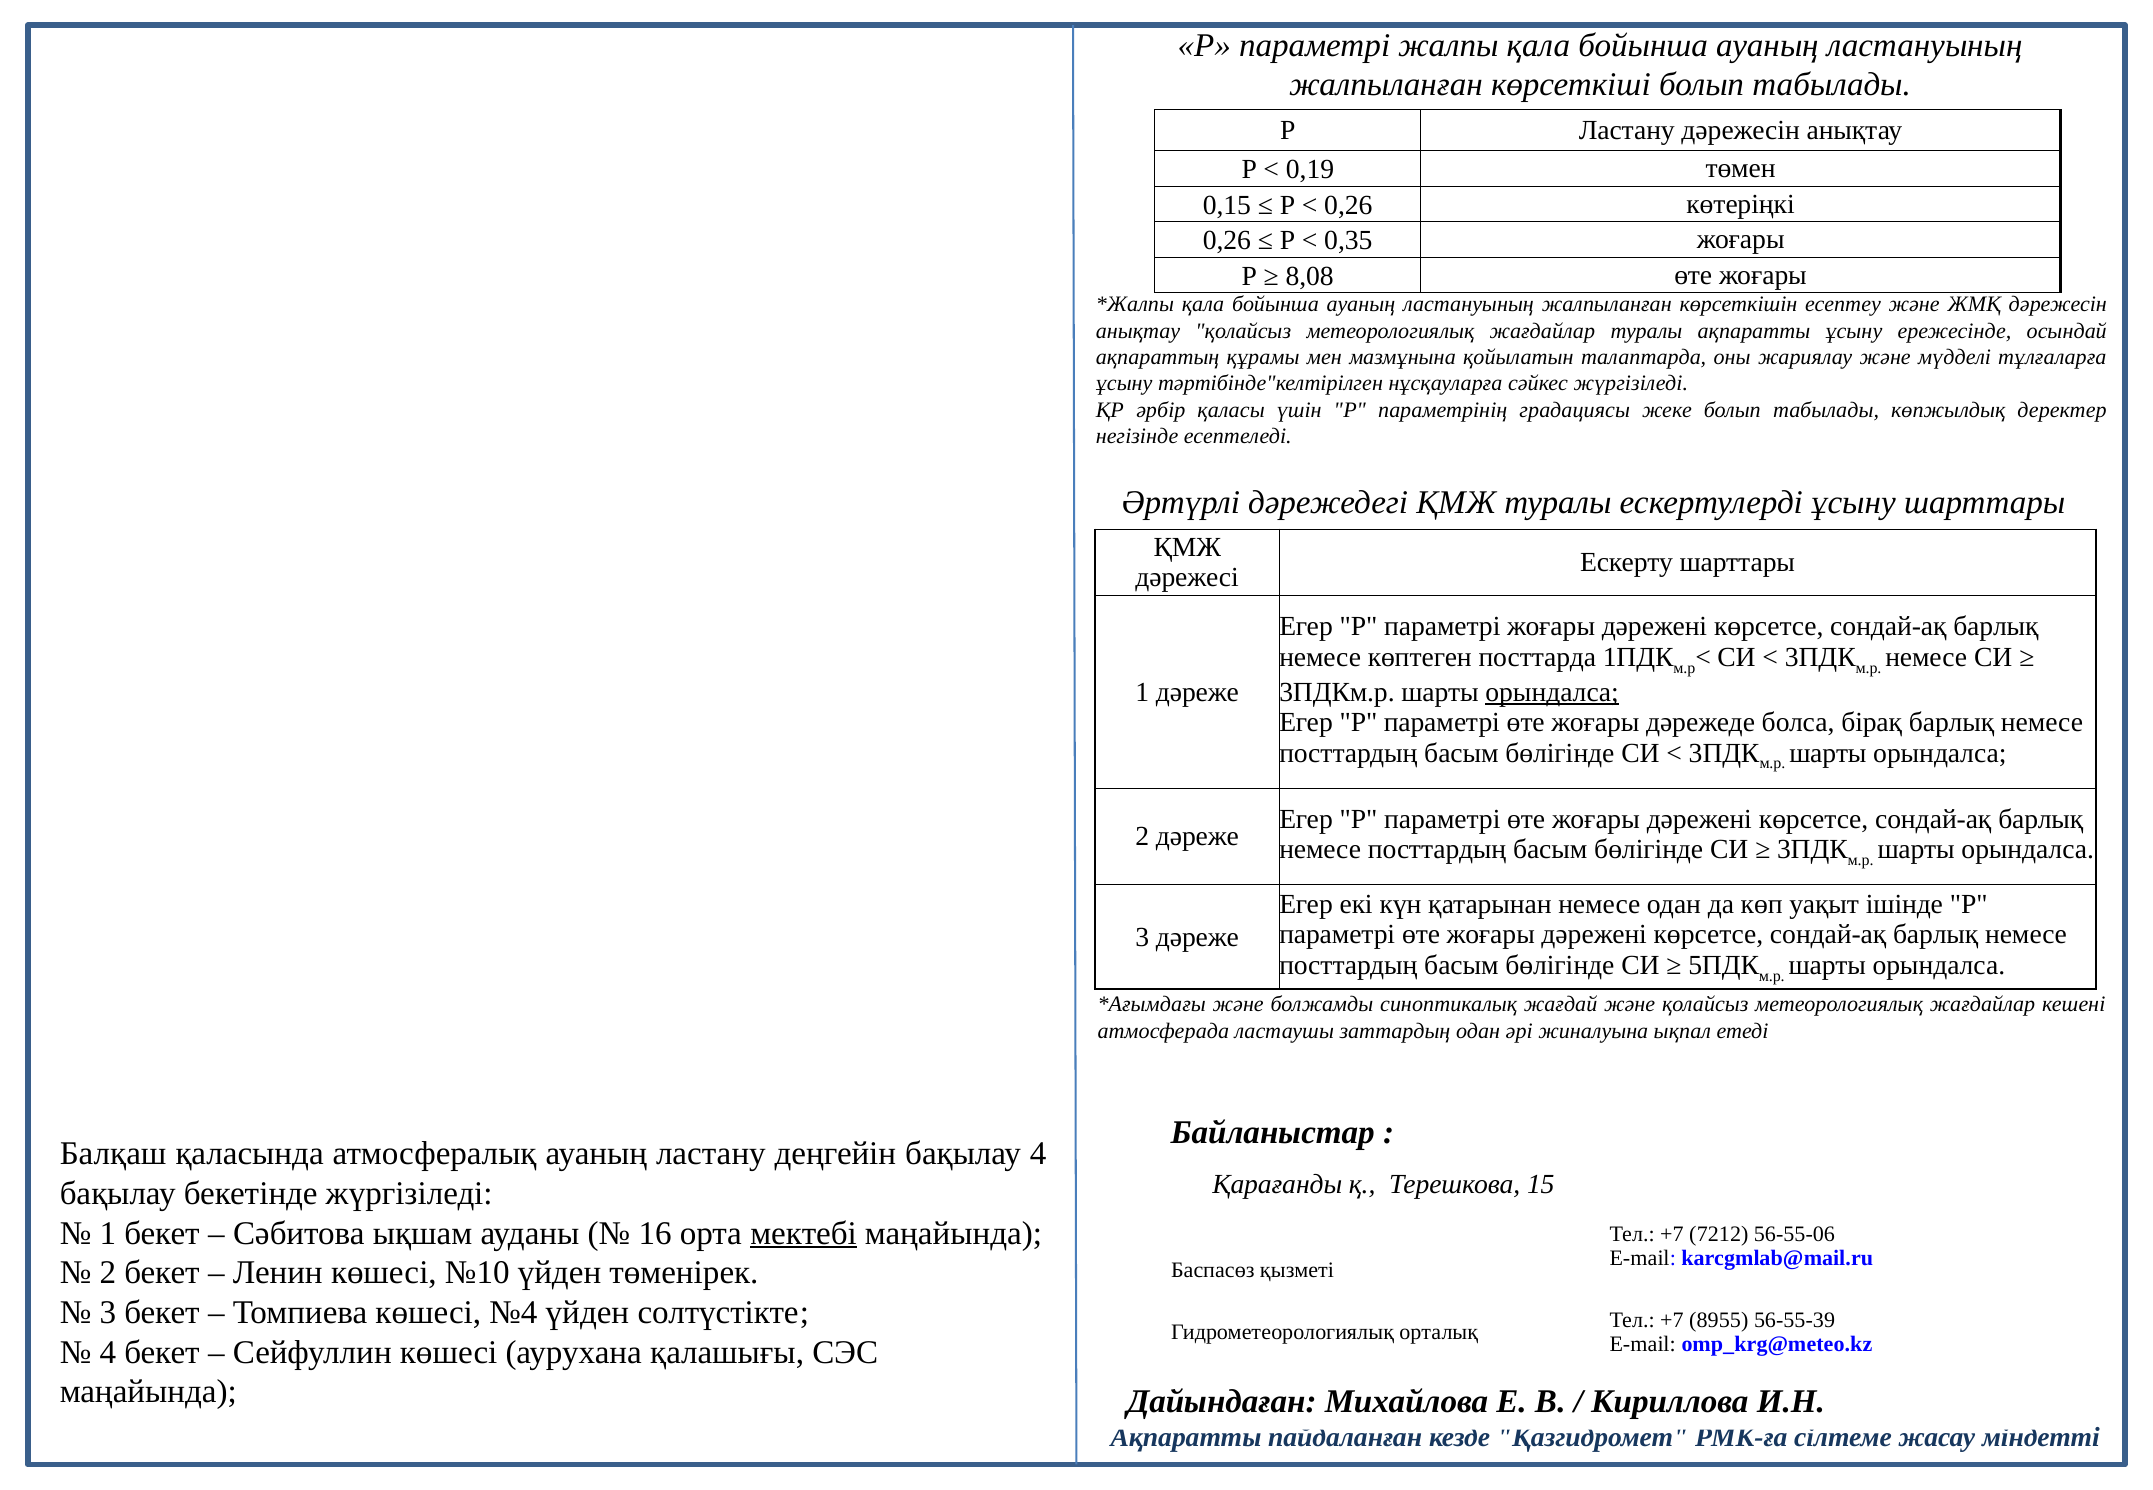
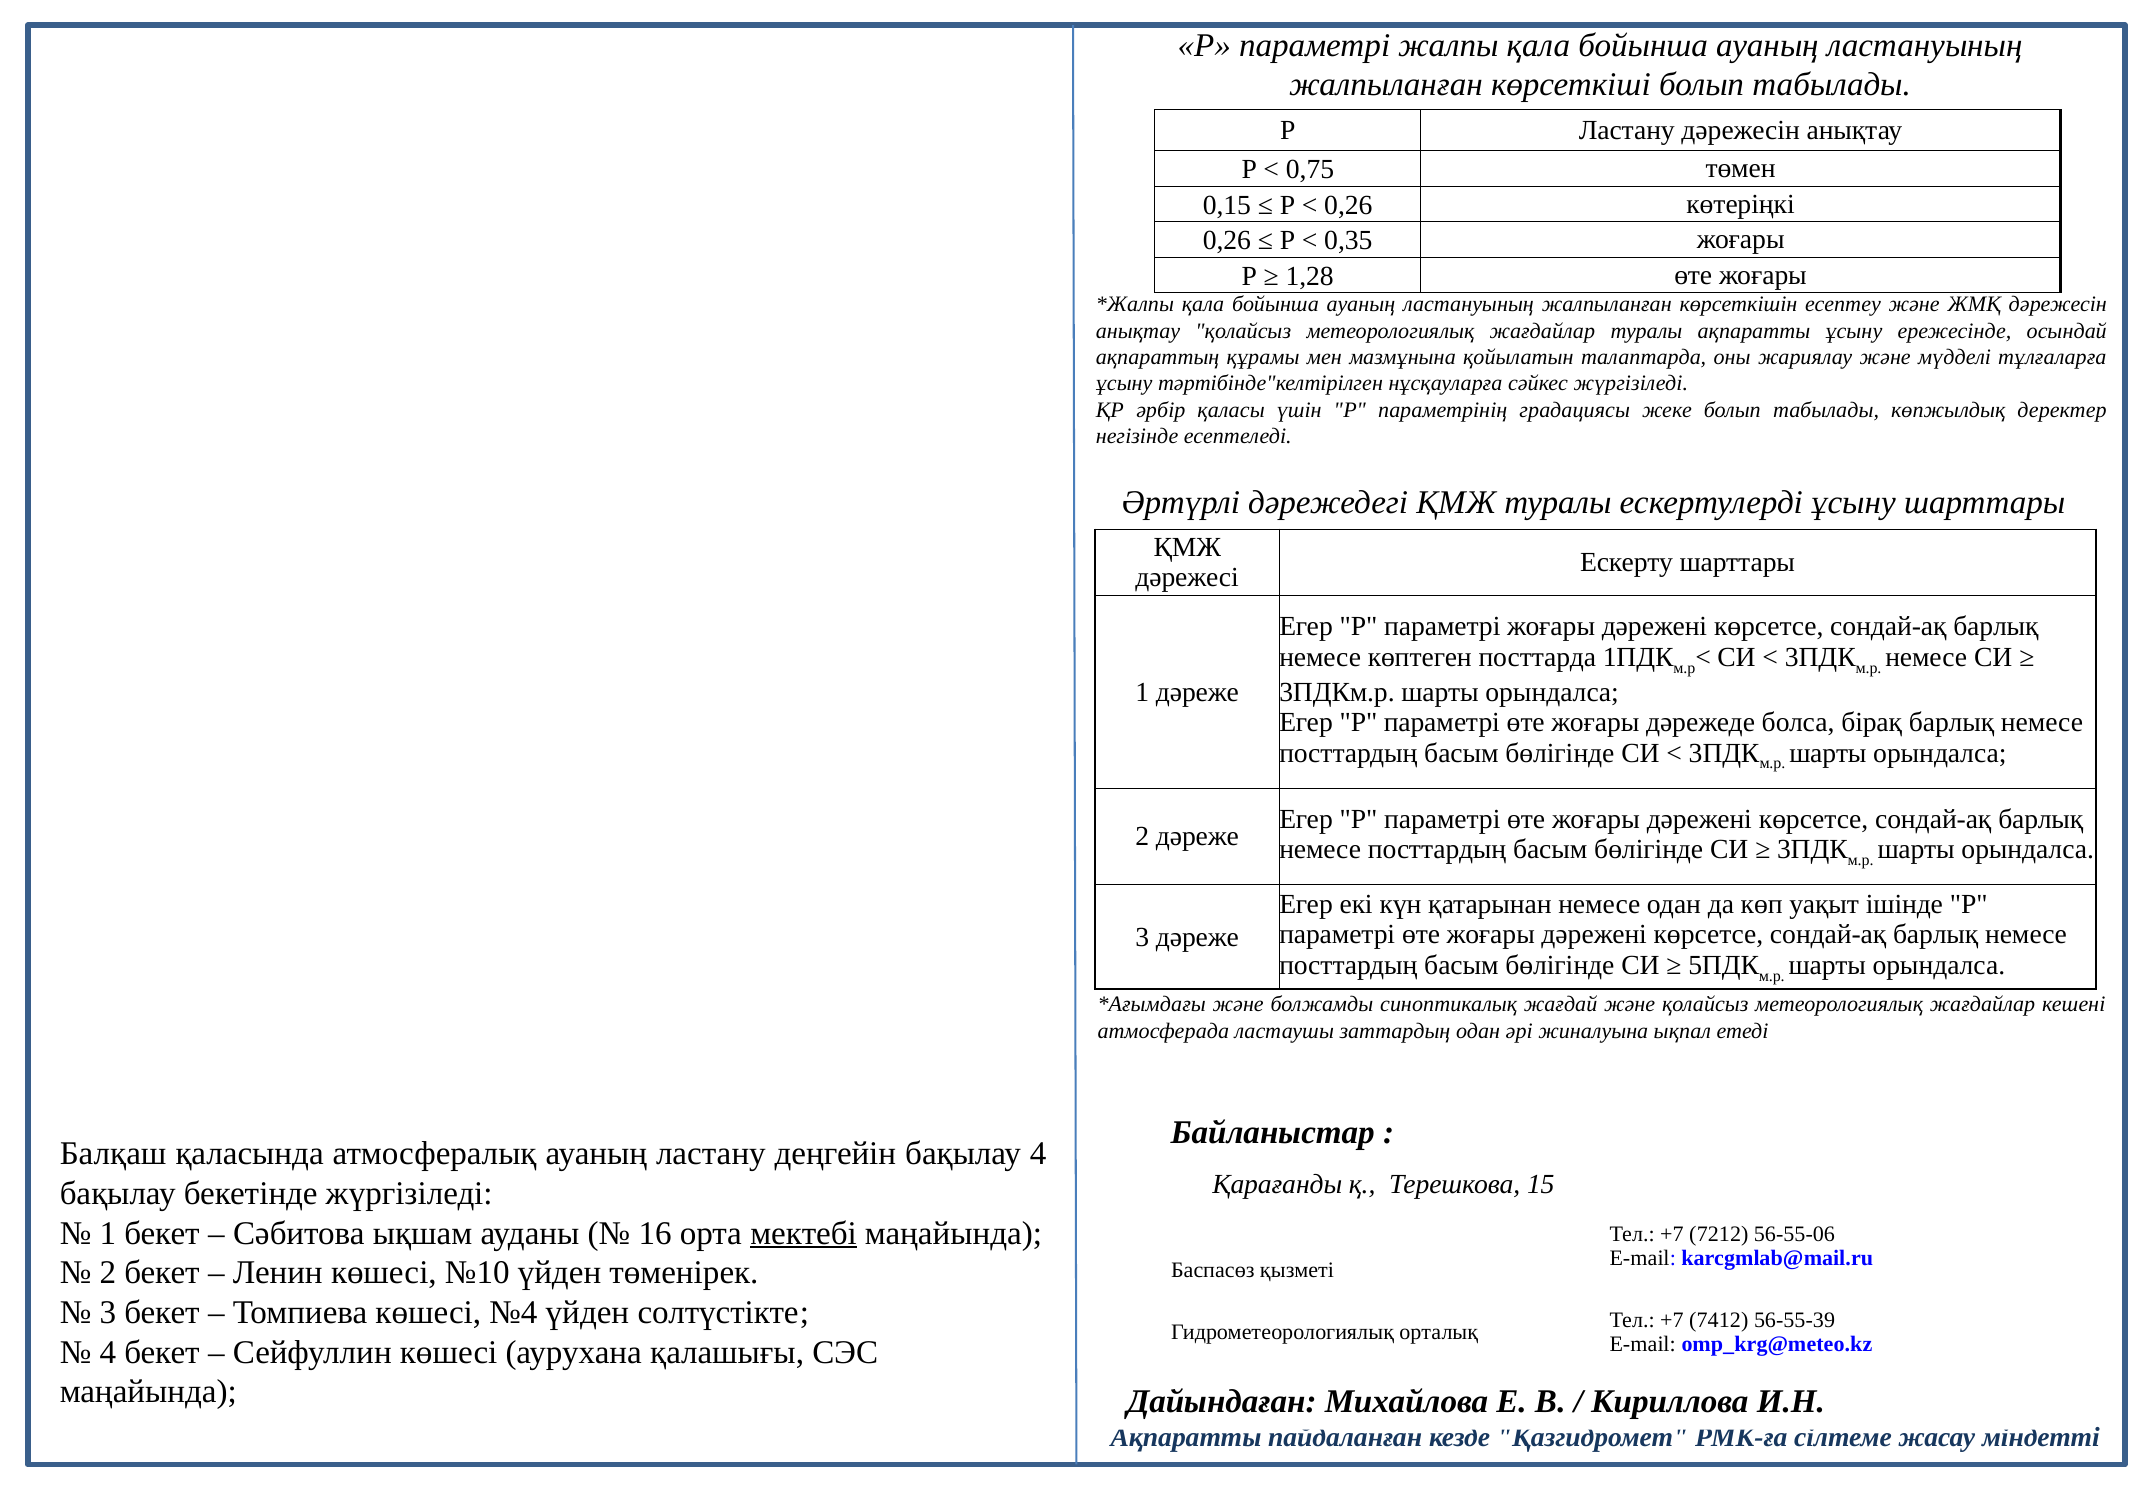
0,19: 0,19 -> 0,75
8,08: 8,08 -> 1,28
орындалса at (1552, 692) underline: present -> none
8955: 8955 -> 7412
